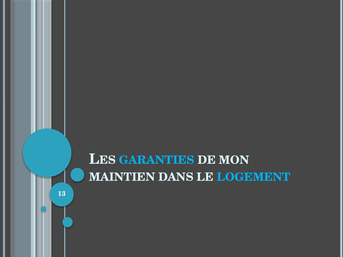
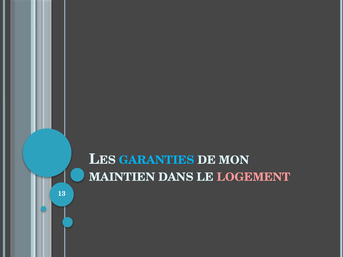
LOGEMENT colour: light blue -> pink
